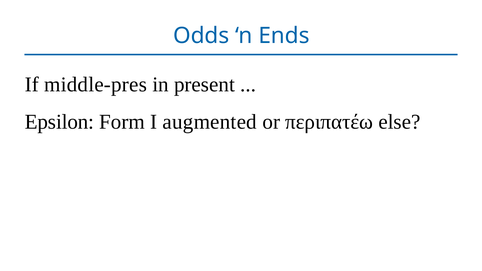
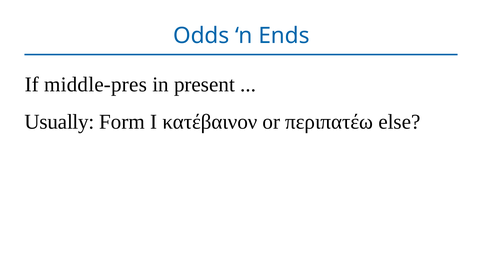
Epsilon: Epsilon -> Usually
augmented: augmented -> κατέβαινον
